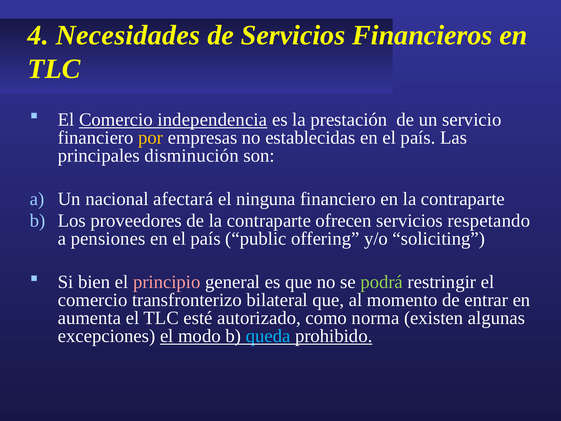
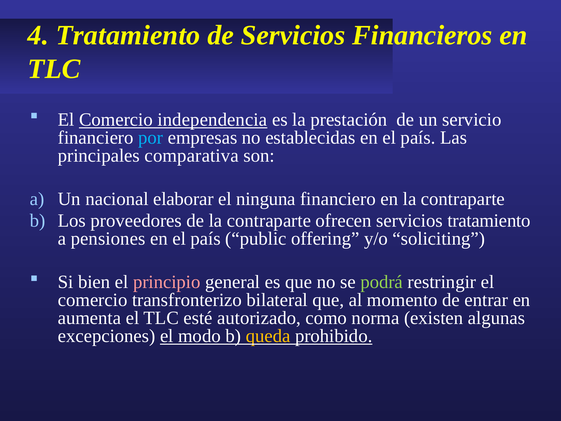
4 Necesidades: Necesidades -> Tratamiento
por colour: yellow -> light blue
disminución: disminución -> comparativa
afectará: afectará -> elaborar
servicios respetando: respetando -> tratamiento
queda colour: light blue -> yellow
